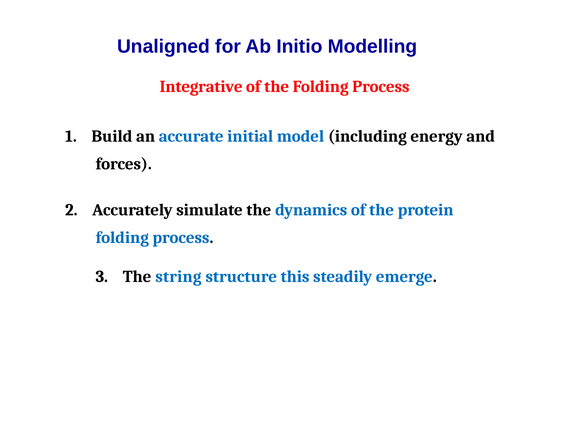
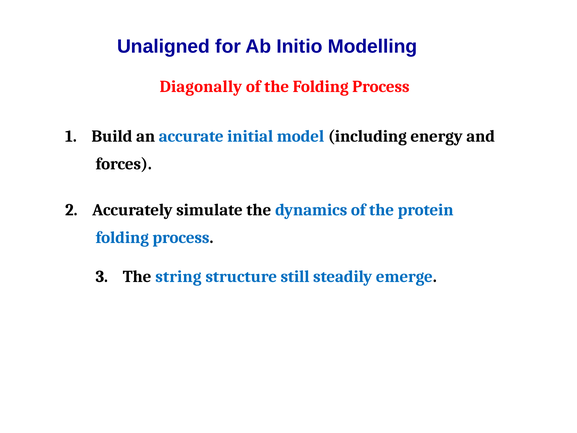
Integrative: Integrative -> Diagonally
this: this -> still
